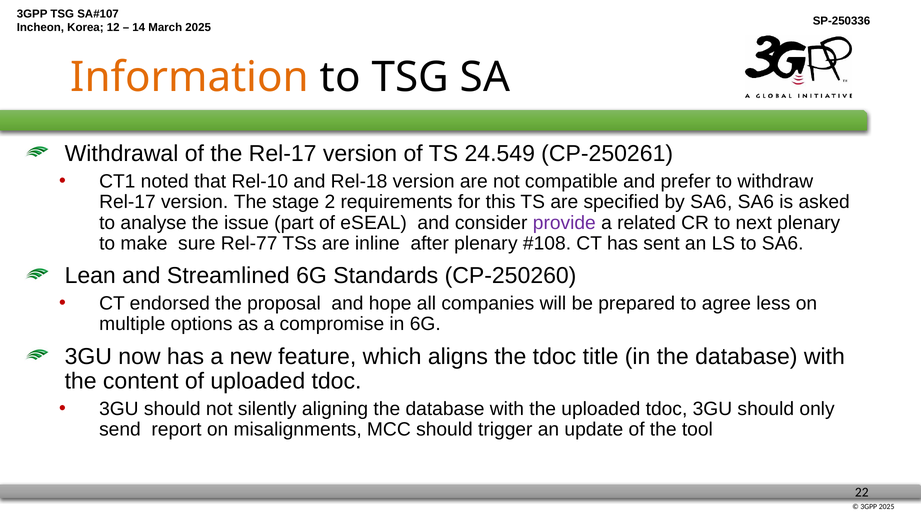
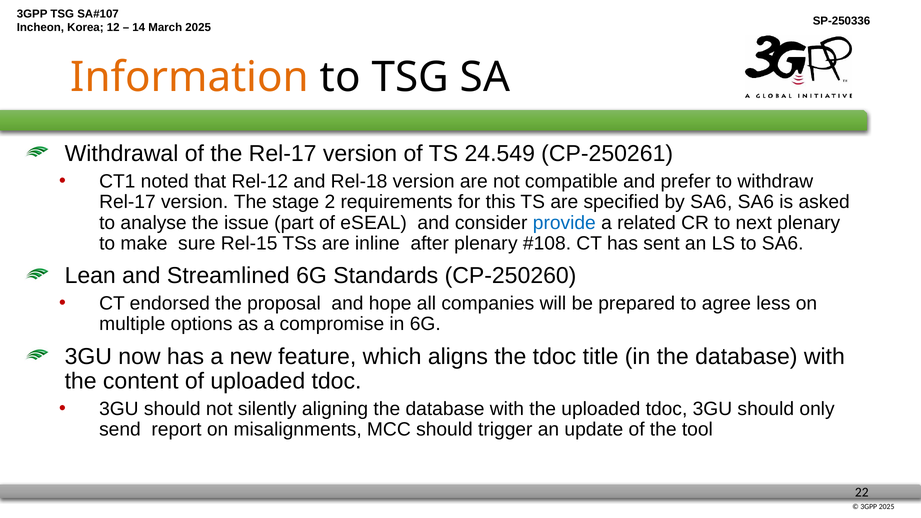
Rel-10: Rel-10 -> Rel-12
provide colour: purple -> blue
Rel-77: Rel-77 -> Rel-15
